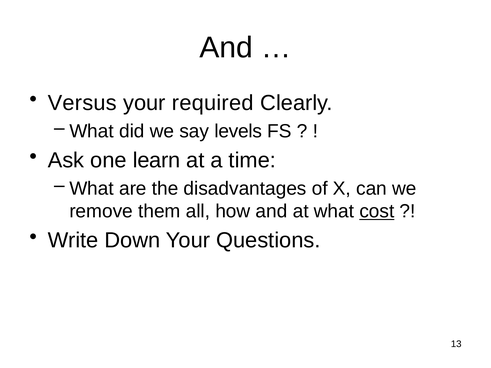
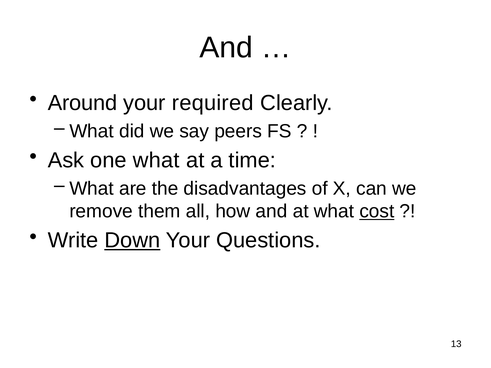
Versus: Versus -> Around
levels: levels -> peers
one learn: learn -> what
Down underline: none -> present
